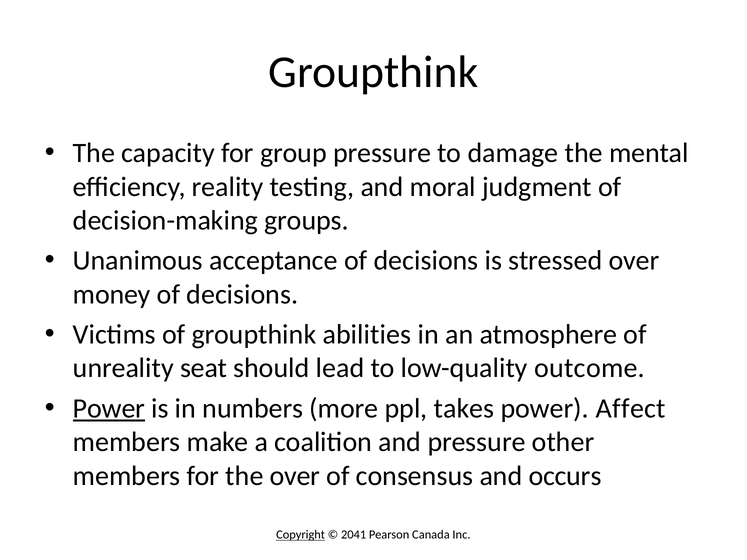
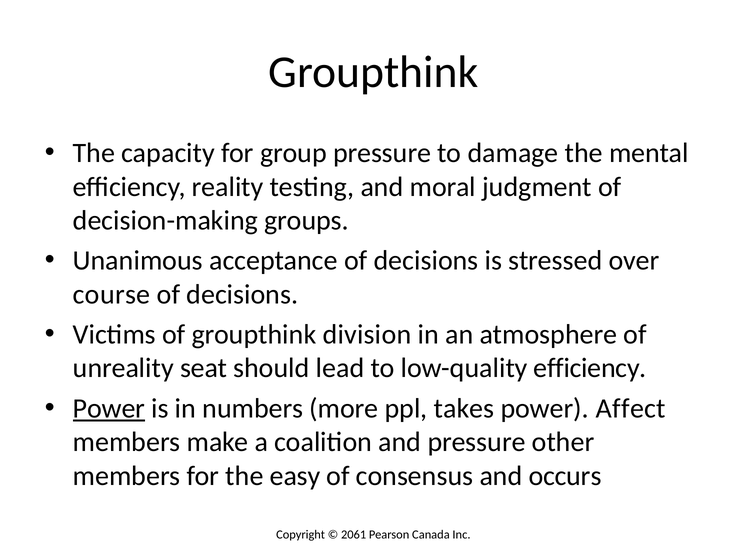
money: money -> course
abilities: abilities -> division
low-quality outcome: outcome -> efficiency
the over: over -> easy
Copyright underline: present -> none
2041: 2041 -> 2061
